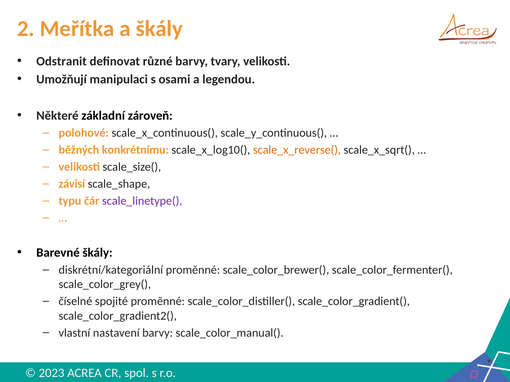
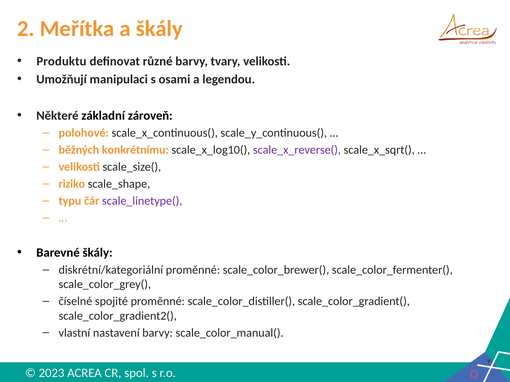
Odstranit: Odstranit -> Produktu
scale_x_reverse( colour: orange -> purple
závisí: závisí -> riziko
